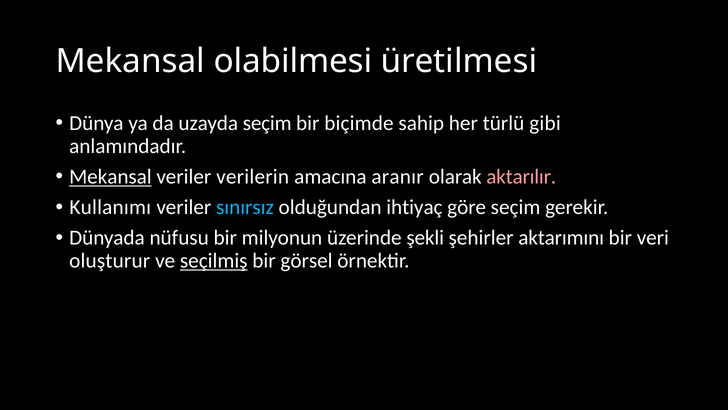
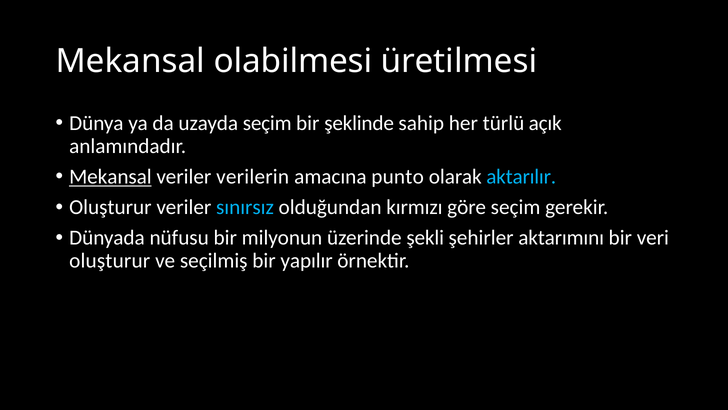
biçimde: biçimde -> şeklinde
gibi: gibi -> açık
aranır: aranır -> punto
aktarılır colour: pink -> light blue
Kullanımı at (110, 207): Kullanımı -> Oluşturur
ihtiyaç: ihtiyaç -> kırmızı
seçilmiş underline: present -> none
görsel: görsel -> yapılır
